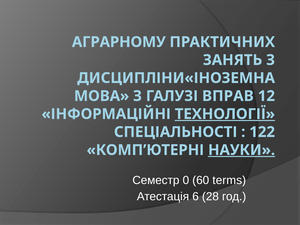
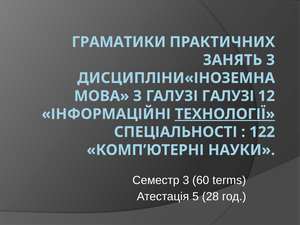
АГРАРНОМУ: АГРАРНОМУ -> ГРАМАТИКИ
ГАЛУЗІ ВПРАВ: ВПРАВ -> ГАЛУЗІ
НАУКИ underline: present -> none
0: 0 -> 3
6: 6 -> 5
